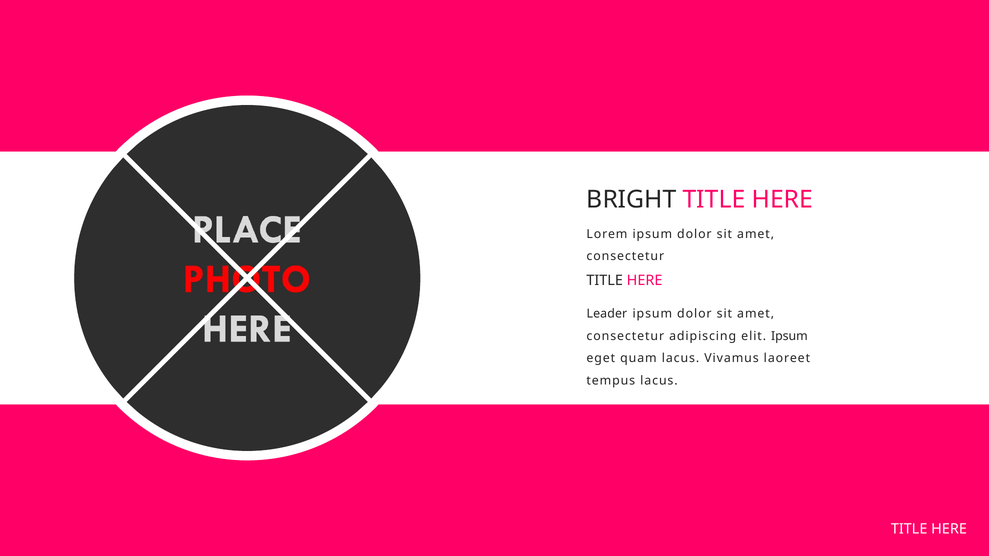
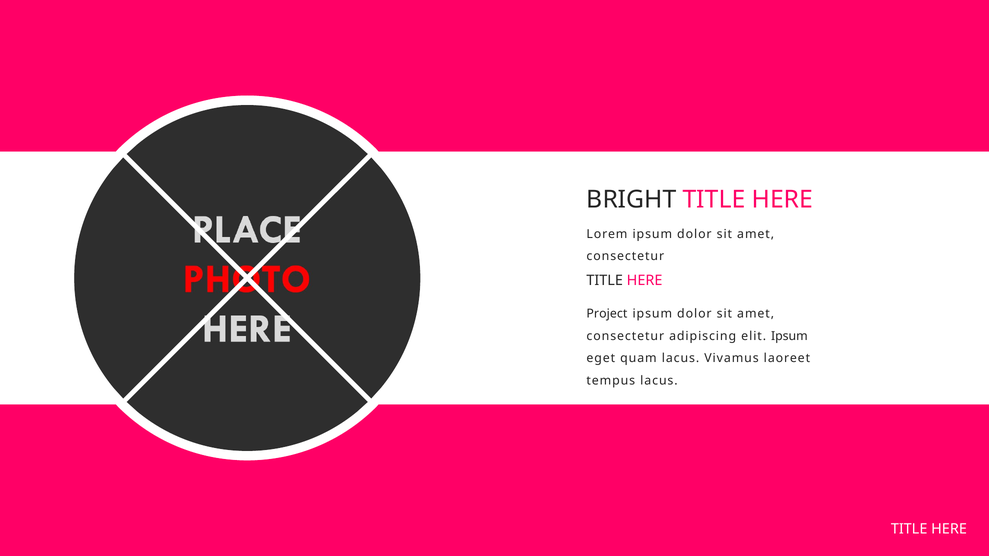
Leader: Leader -> Project
